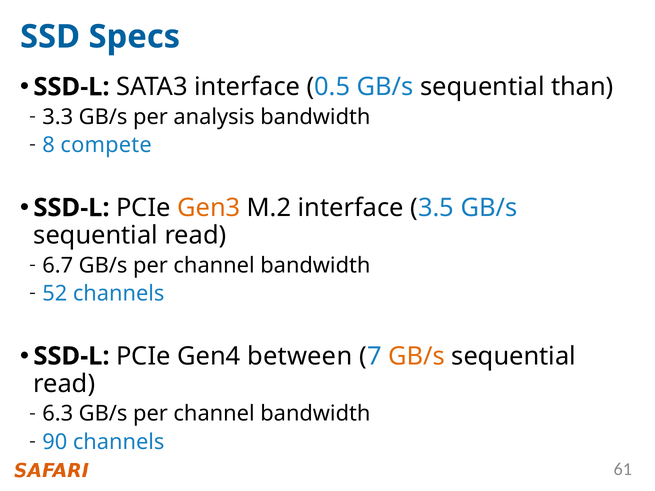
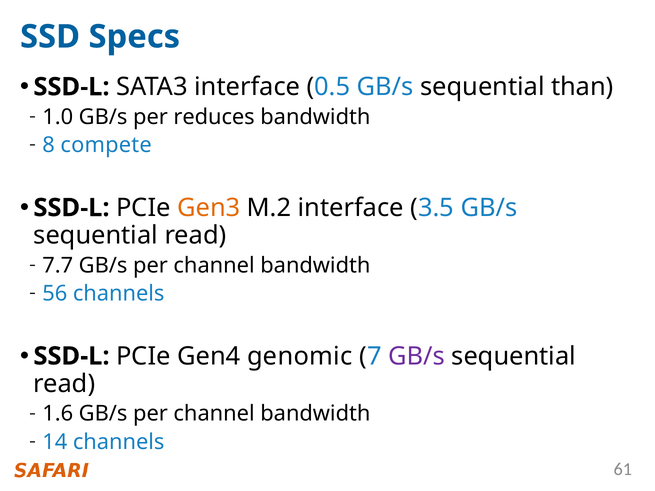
3.3: 3.3 -> 1.0
analysis: analysis -> reduces
6.7: 6.7 -> 7.7
52: 52 -> 56
between: between -> genomic
GB/s at (416, 356) colour: orange -> purple
6.3: 6.3 -> 1.6
90: 90 -> 14
